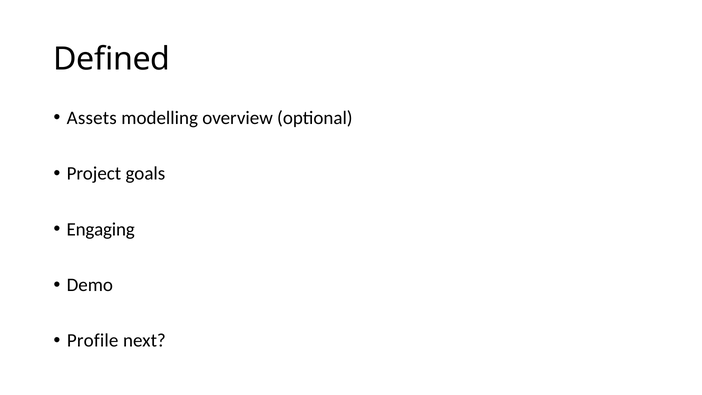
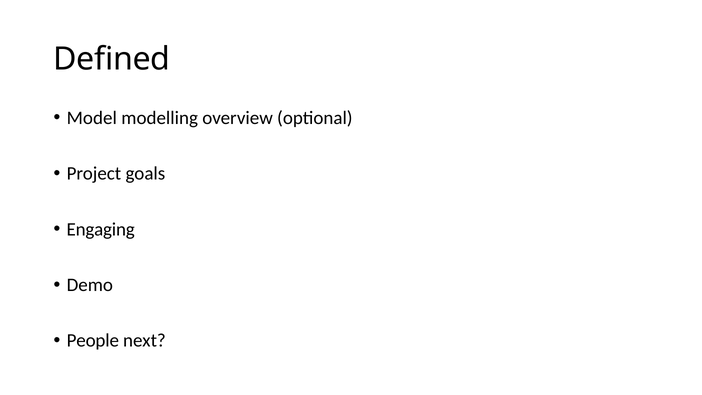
Assets: Assets -> Model
Profile: Profile -> People
